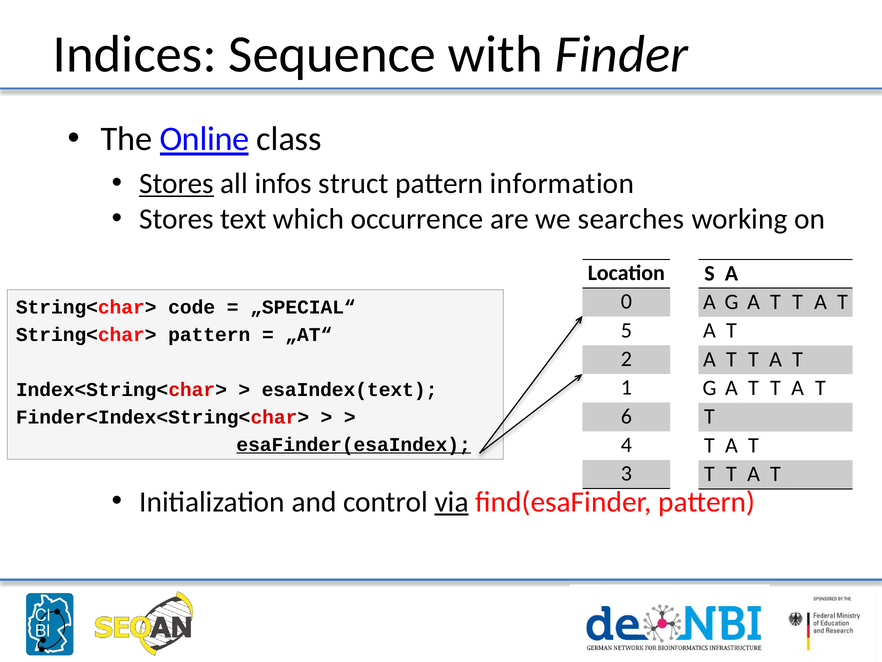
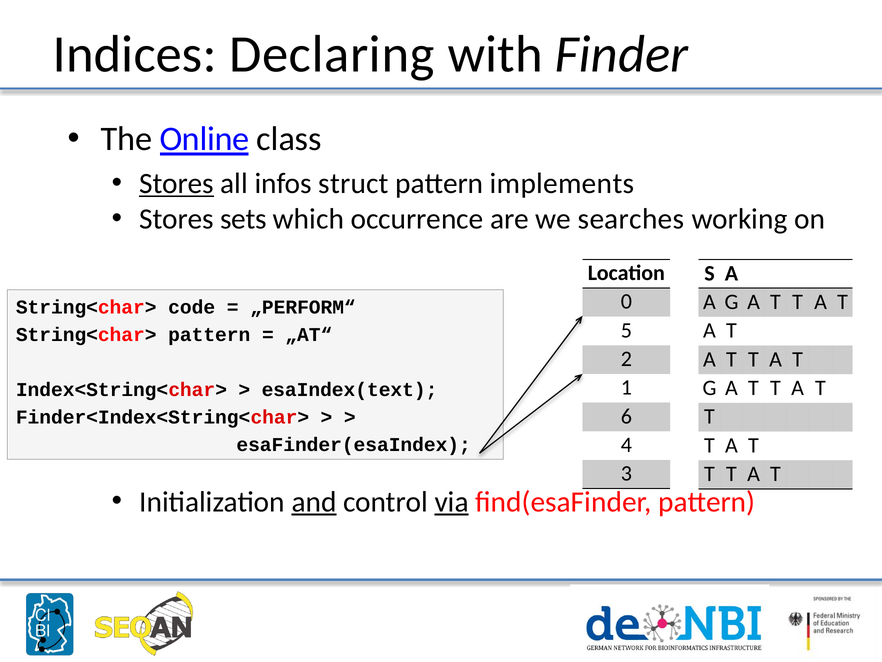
Sequence: Sequence -> Declaring
information: information -> implements
text: text -> sets
„SPECIAL“: „SPECIAL“ -> „PERFORM“
esaFinder(esaIndex underline: present -> none
and underline: none -> present
